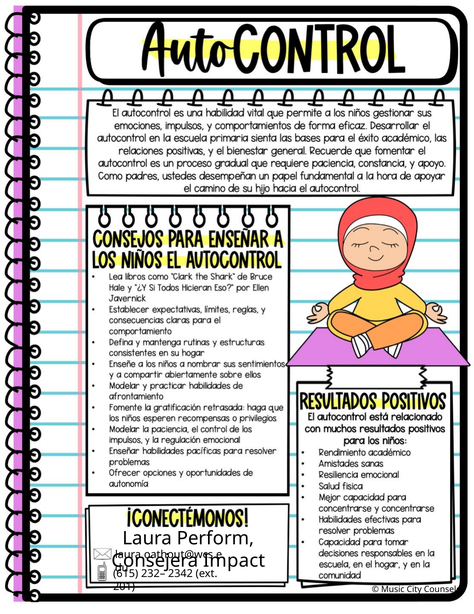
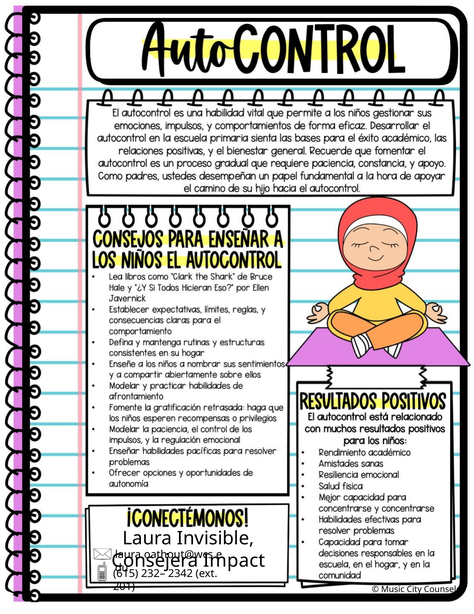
Perform: Perform -> Invisible
